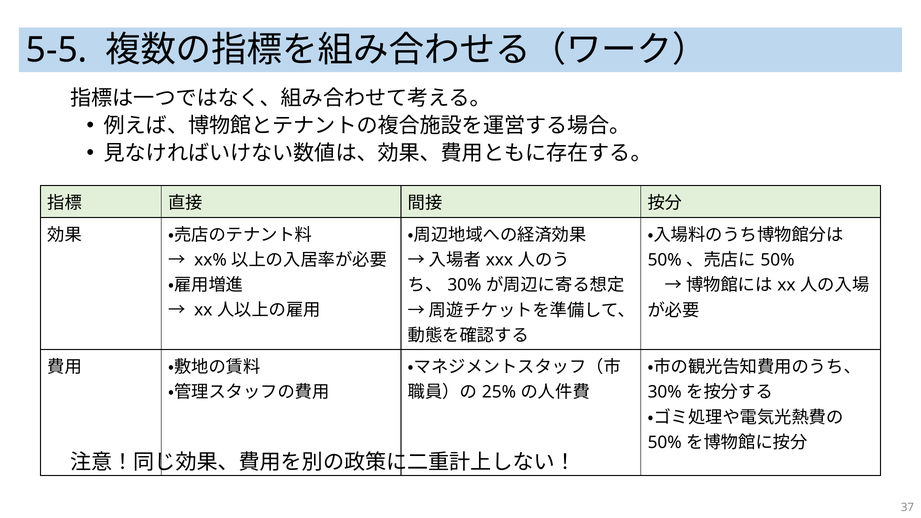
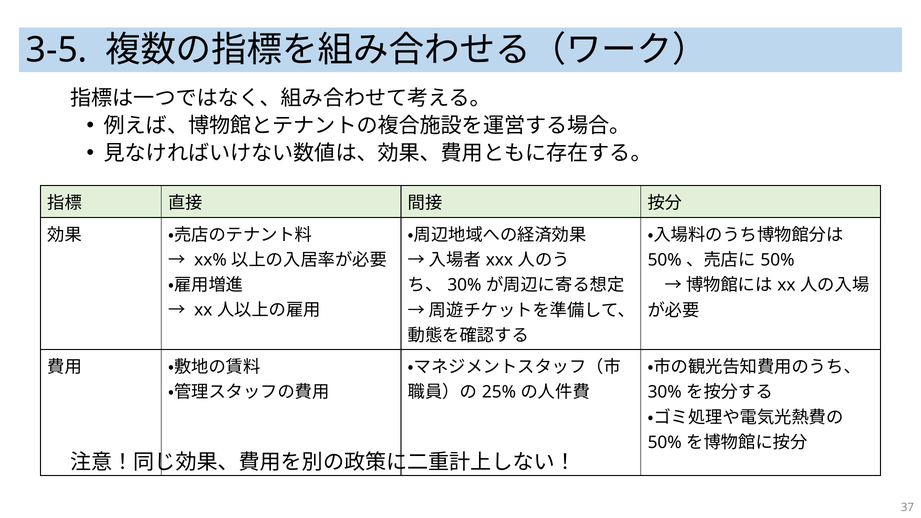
5-5: 5-5 -> 3-5
